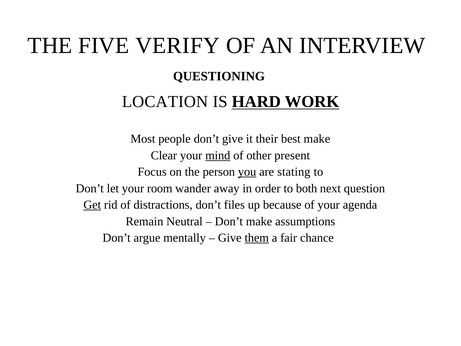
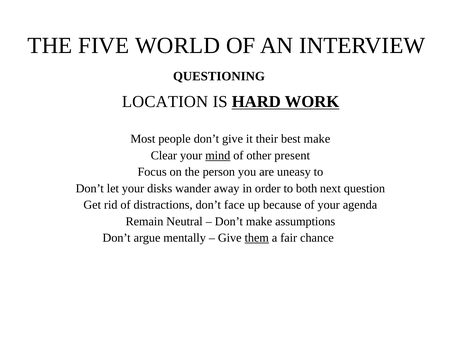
VERIFY: VERIFY -> WORLD
you underline: present -> none
stating: stating -> uneasy
room: room -> disks
Get underline: present -> none
files: files -> face
